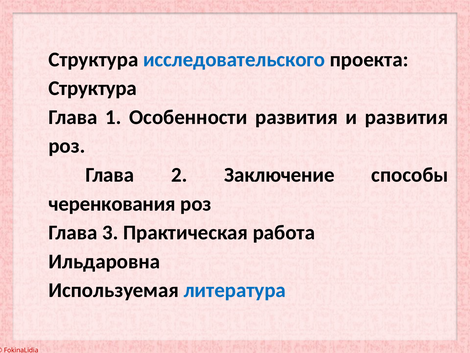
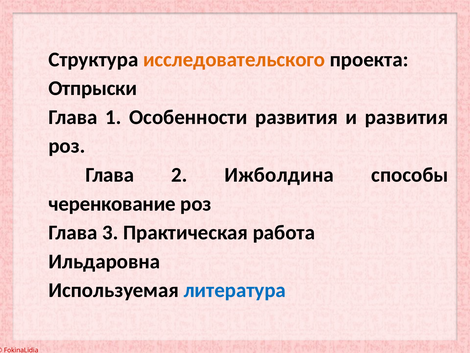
исследовательского colour: blue -> orange
Структура at (93, 88): Структура -> Отпрыски
Заключение: Заключение -> Ижболдина
черенкования: черенкования -> черенкование
